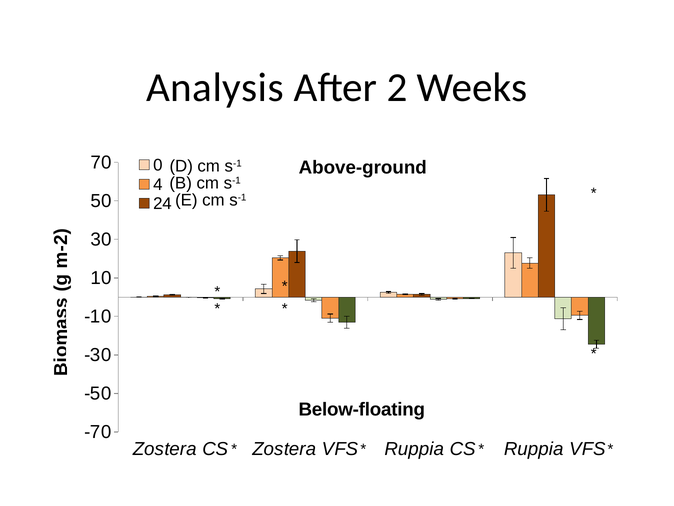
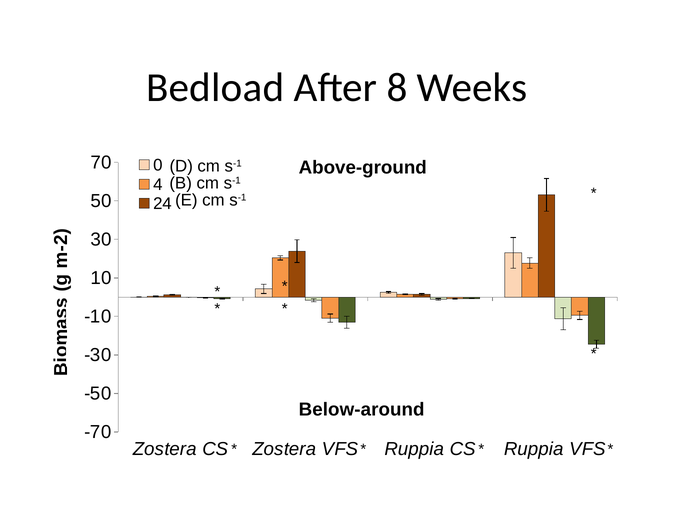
Analysis: Analysis -> Bedload
After 2: 2 -> 8
Below-floating: Below-floating -> Below-around
